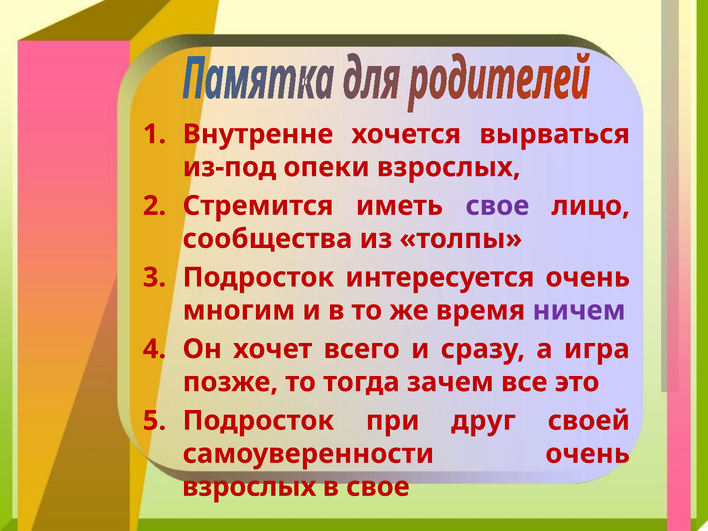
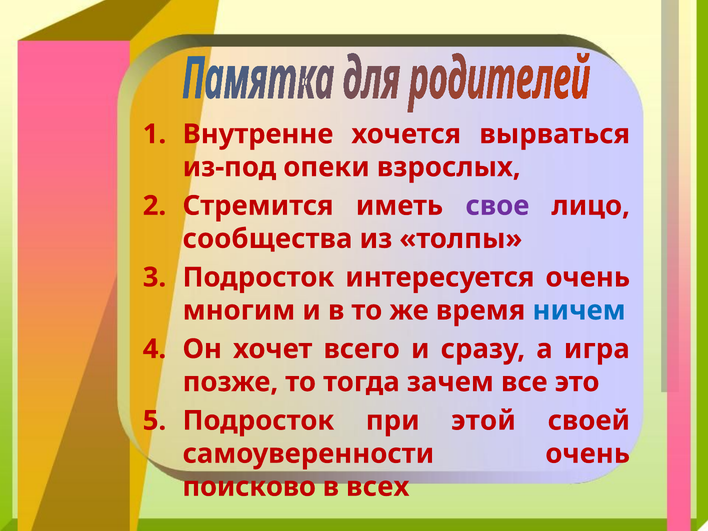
ничем colour: purple -> blue
друг: друг -> этой
взрослых at (249, 487): взрослых -> поисково
в свое: свое -> всех
